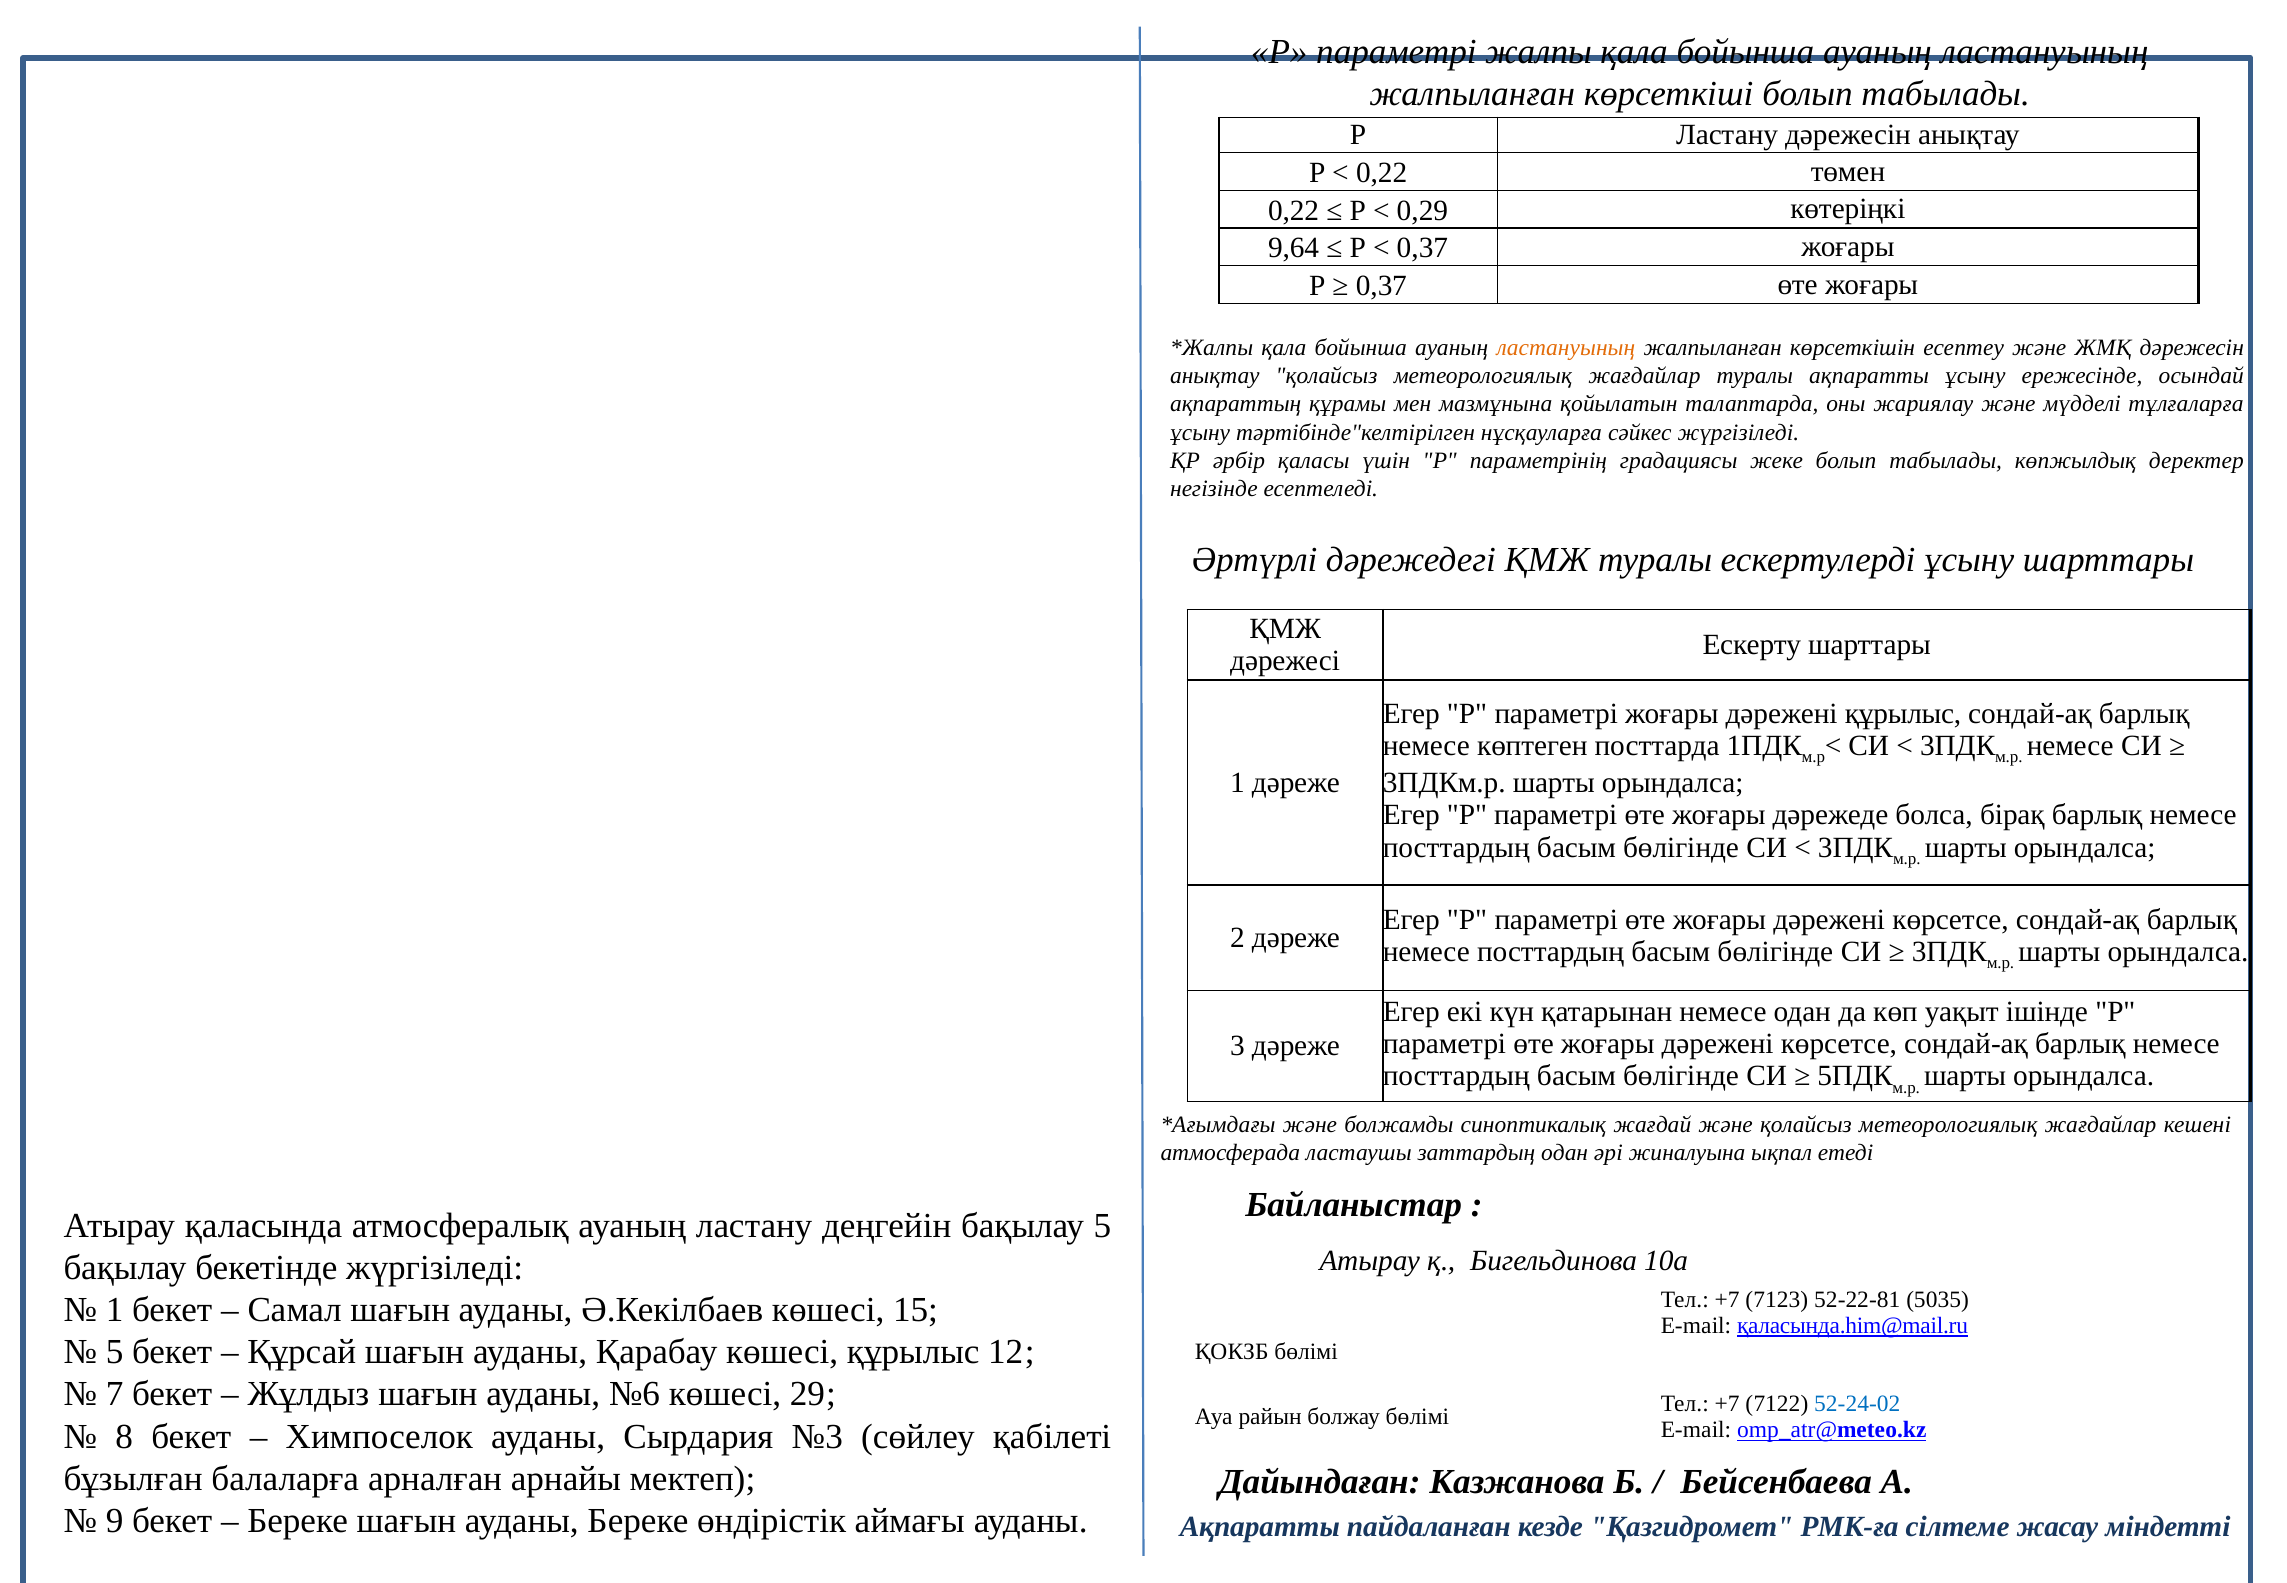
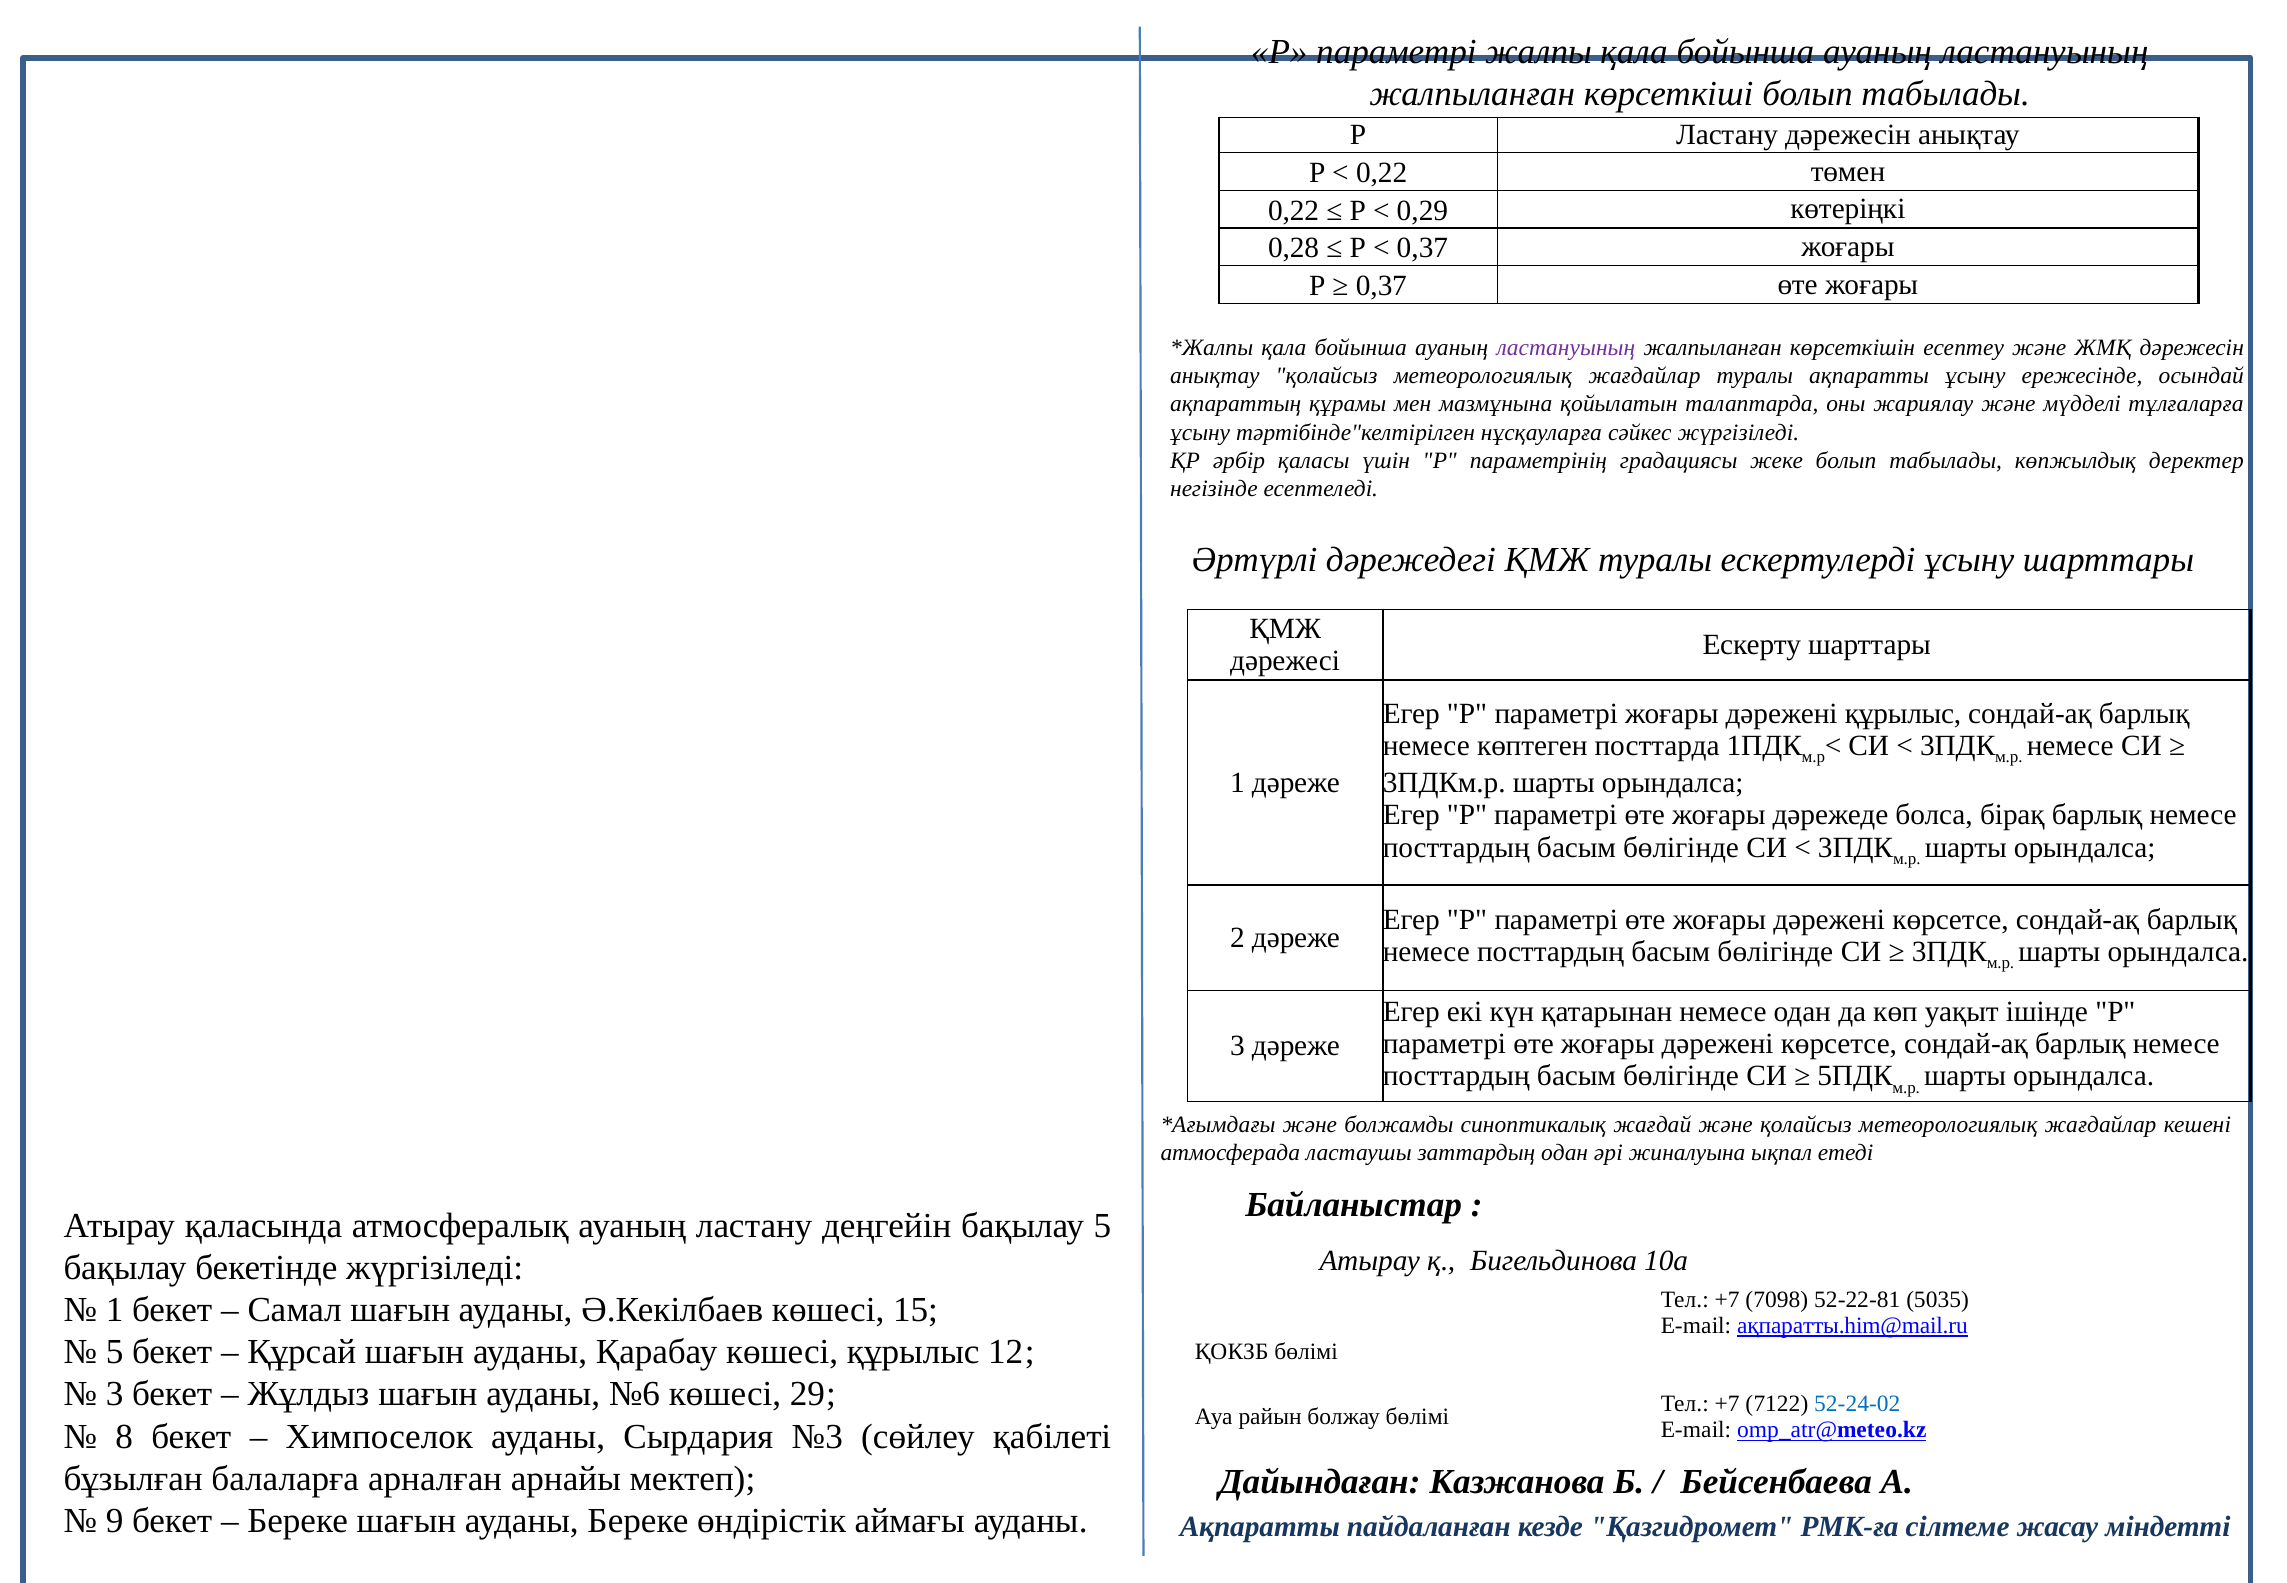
9,64: 9,64 -> 0,28
ластануының at (1566, 348) colour: orange -> purple
7123: 7123 -> 7098
қаласында.him@mail.ru: қаласында.him@mail.ru -> ақпаратты.him@mail.ru
7 at (115, 1395): 7 -> 3
